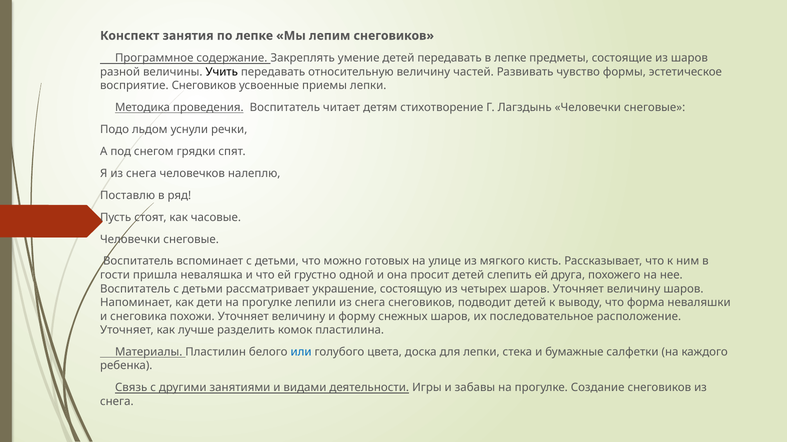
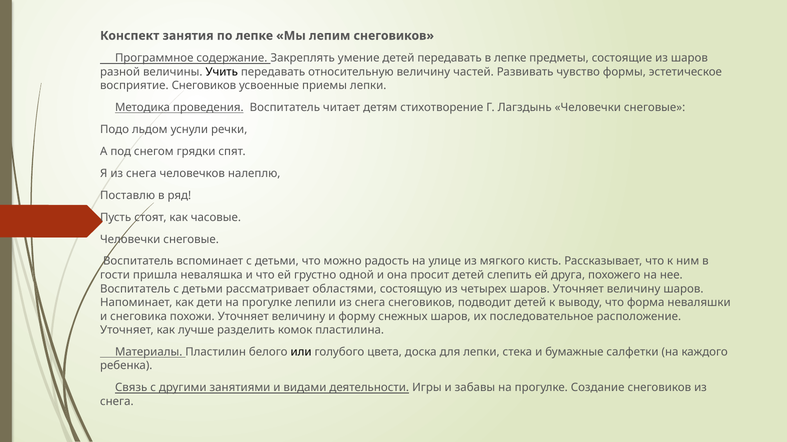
готовых: готовых -> радость
украшение: украшение -> областями
или colour: blue -> black
